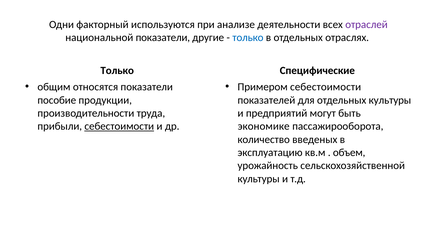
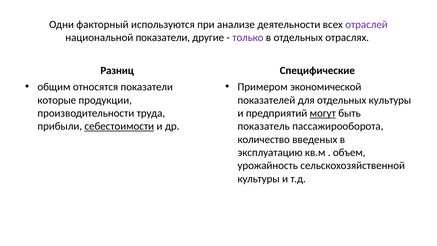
только at (248, 38) colour: blue -> purple
Только at (117, 71): Только -> Разниц
Примером себестоимости: себестоимости -> экономической
пособие: пособие -> которые
могут underline: none -> present
экономике: экономике -> показатель
